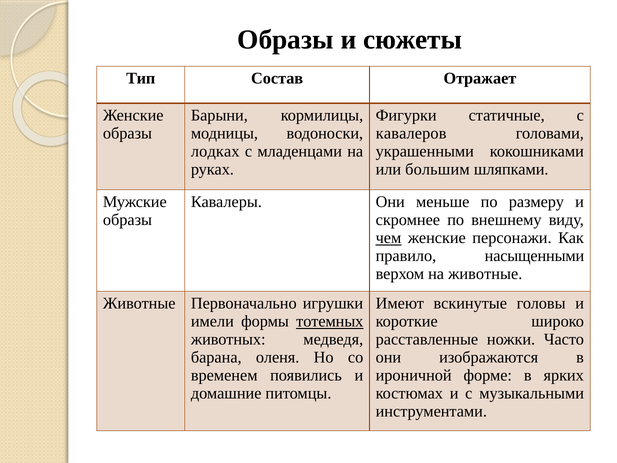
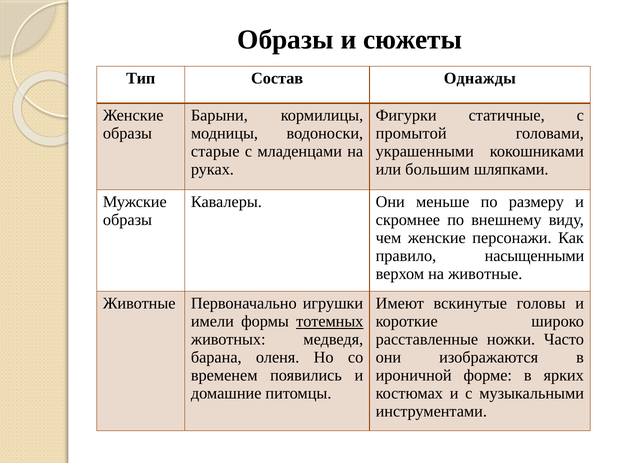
Отражает: Отражает -> Однажды
кавалеров: кавалеров -> промытой
лодках: лодках -> старые
чем underline: present -> none
